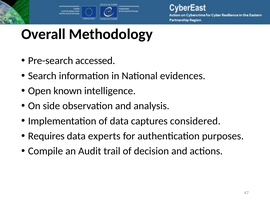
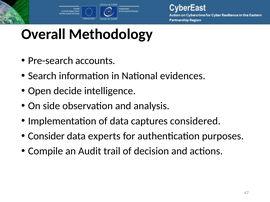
accessed: accessed -> accounts
known: known -> decide
Requires: Requires -> Consider
